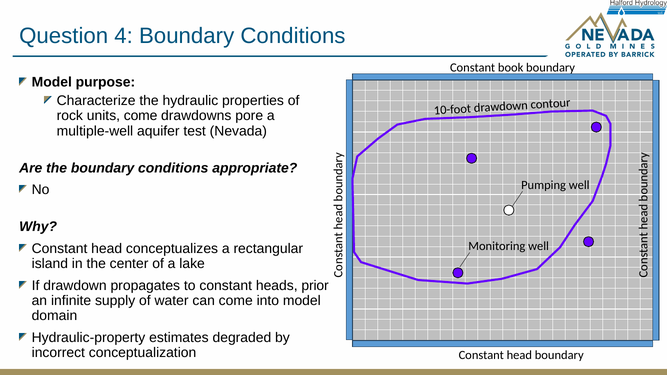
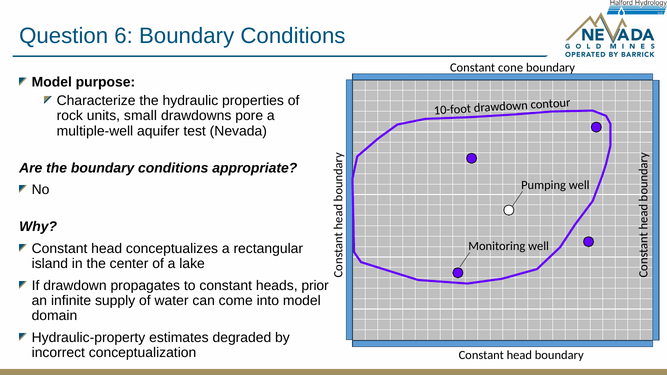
4: 4 -> 6
book: book -> cone
units come: come -> small
